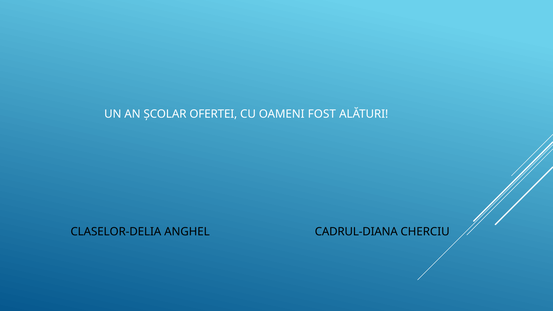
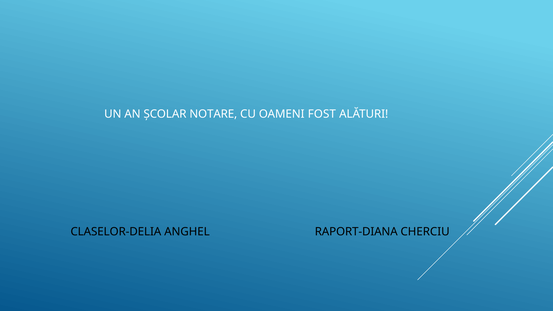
OFERTEI: OFERTEI -> NOTARE
CADRUL-DIANA: CADRUL-DIANA -> RAPORT-DIANA
